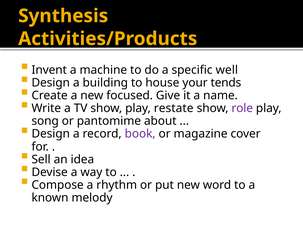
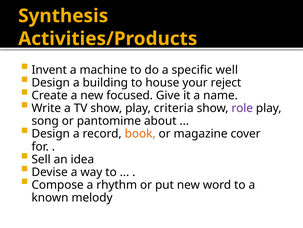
tends: tends -> reject
restate: restate -> criteria
book colour: purple -> orange
